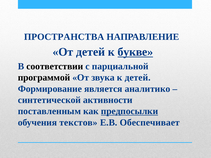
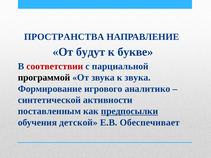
От детей: детей -> будут
букве underline: present -> none
соответствии colour: black -> red
к детей: детей -> звука
является: является -> игрового
текстов: текстов -> детской
